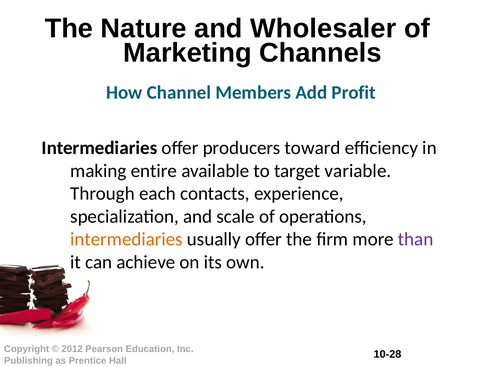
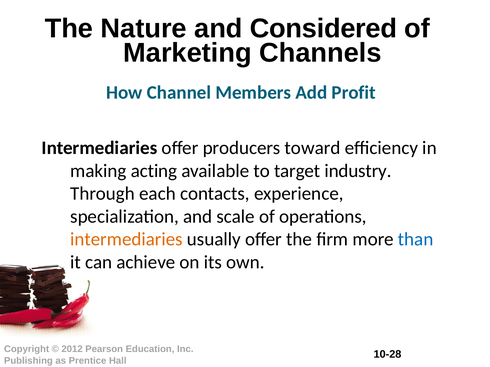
Wholesaler: Wholesaler -> Considered
entire: entire -> acting
variable: variable -> industry
than colour: purple -> blue
